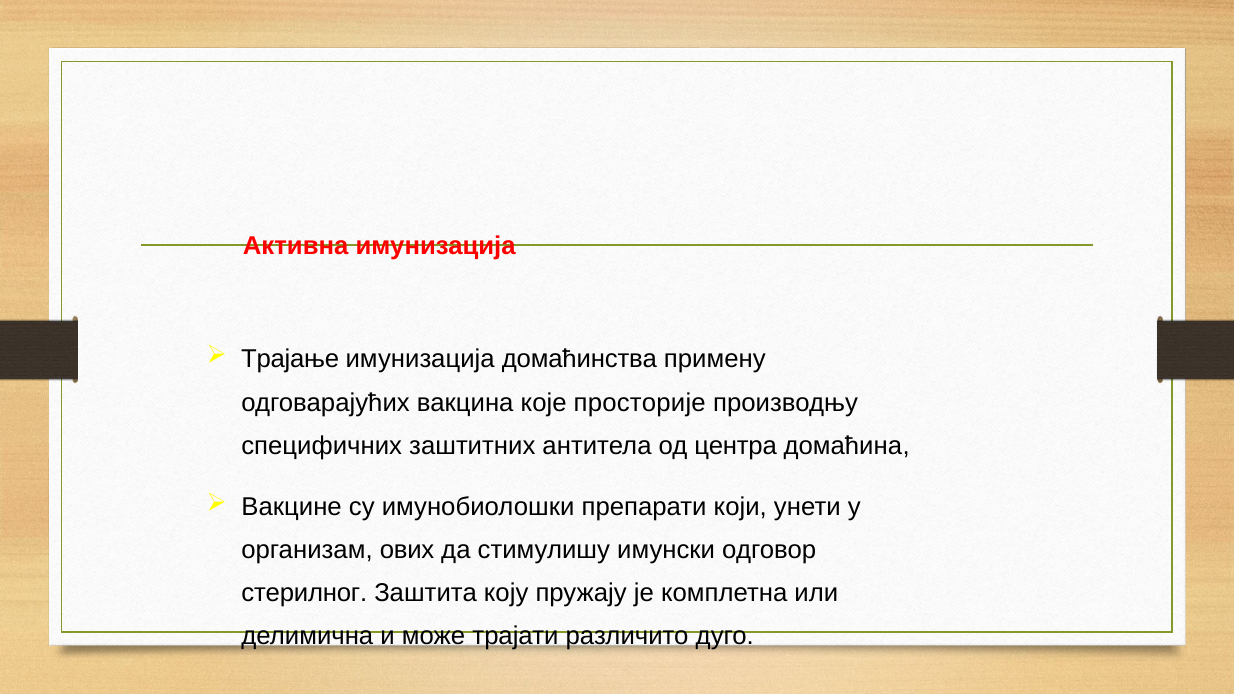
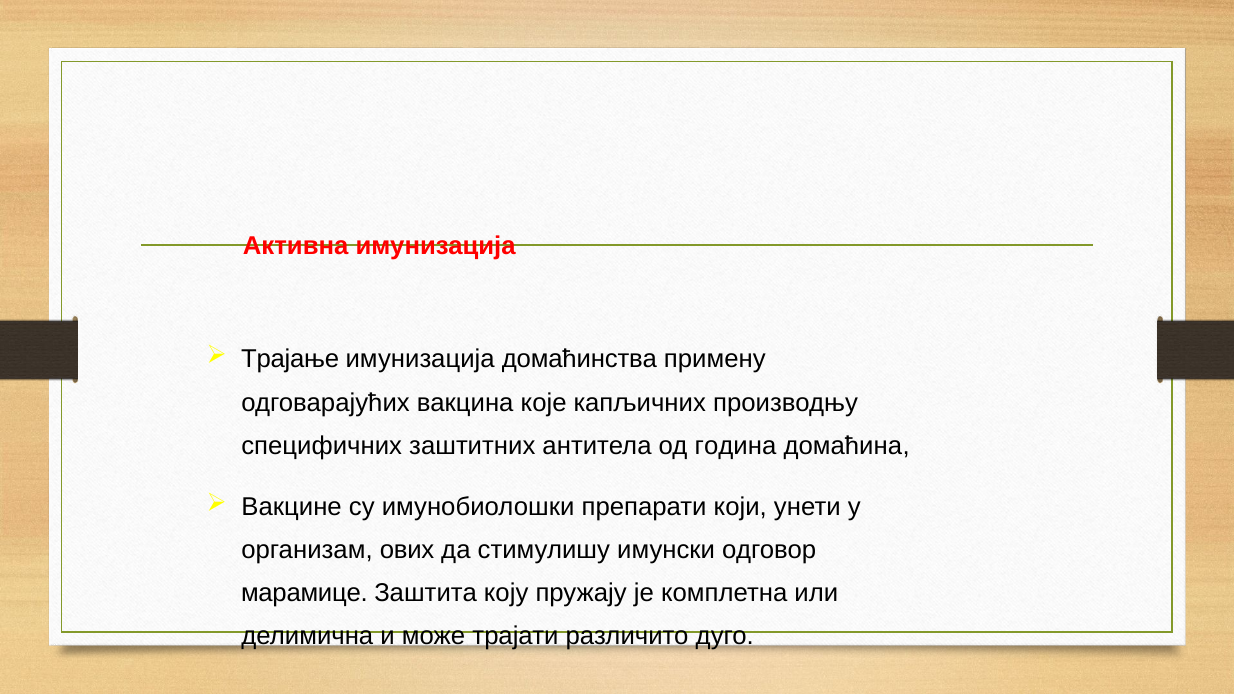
просторије: просторије -> капљичних
центра: центра -> година
стерилног: стерилног -> марамице
